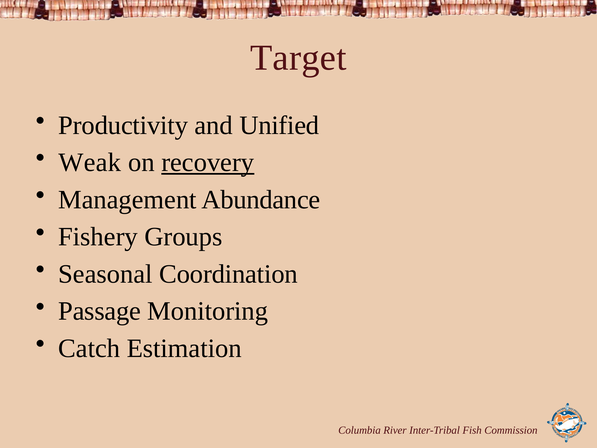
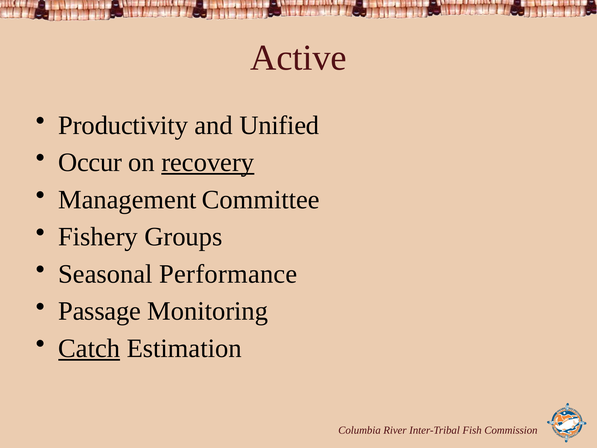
Target: Target -> Active
Weak: Weak -> Occur
Abundance: Abundance -> Committee
Coordination: Coordination -> Performance
Catch underline: none -> present
